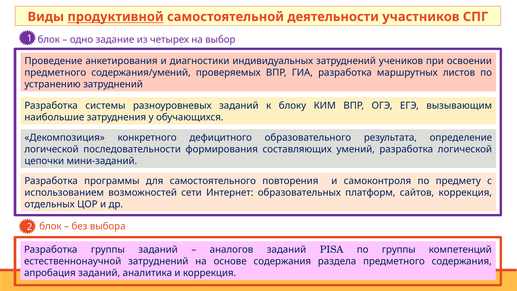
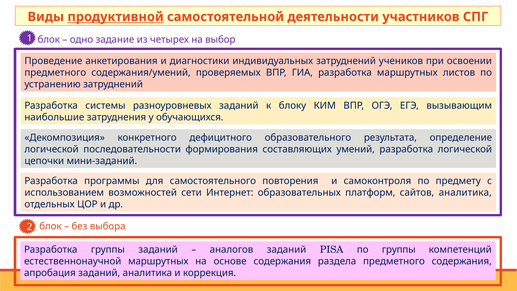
сайтов коррекция: коррекция -> аналитика
естественнонаучной затруднений: затруднений -> маршрутных
